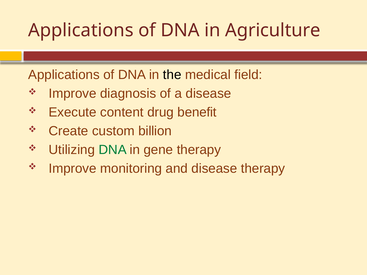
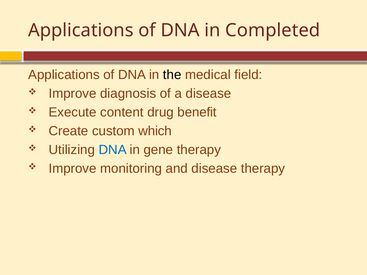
Agriculture: Agriculture -> Completed
billion: billion -> which
DNA at (113, 150) colour: green -> blue
